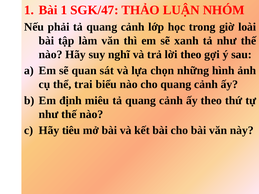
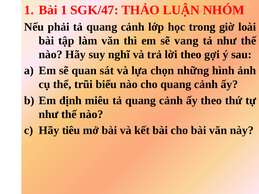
xanh: xanh -> vang
trai: trai -> trũi
